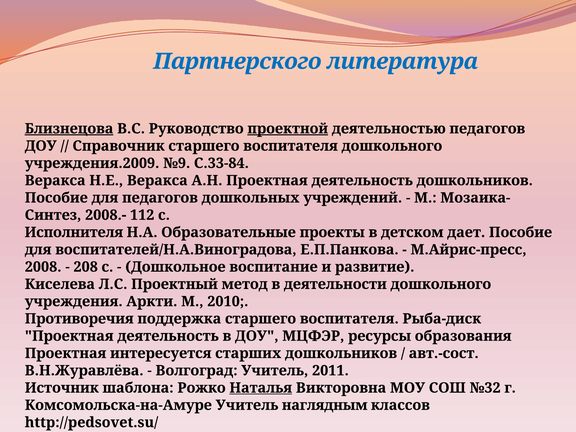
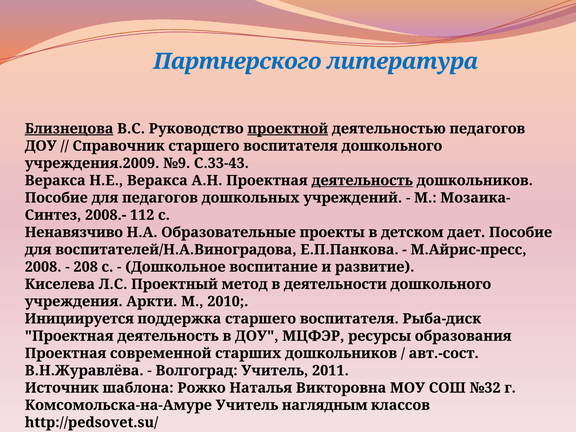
С.33-84: С.33-84 -> С.33-43
деятельность at (362, 180) underline: none -> present
Исполнителя: Исполнителя -> Ненавязчиво
Противоречия: Противоречия -> Инициируется
интересуется: интересуется -> современной
Наталья underline: present -> none
